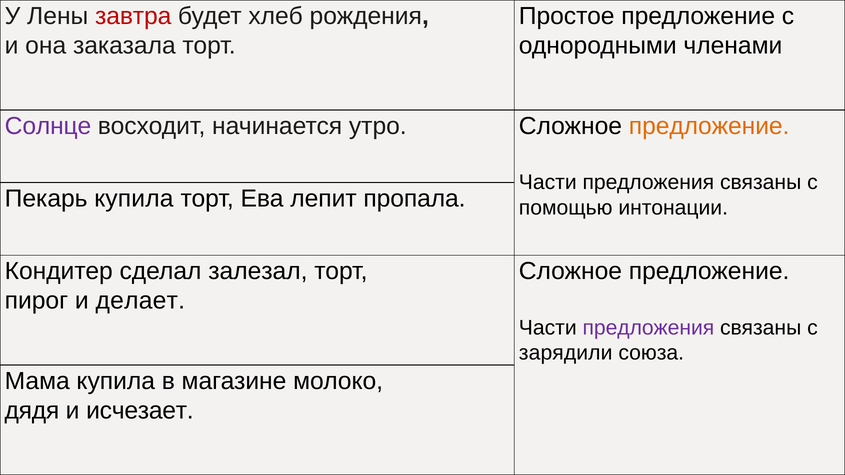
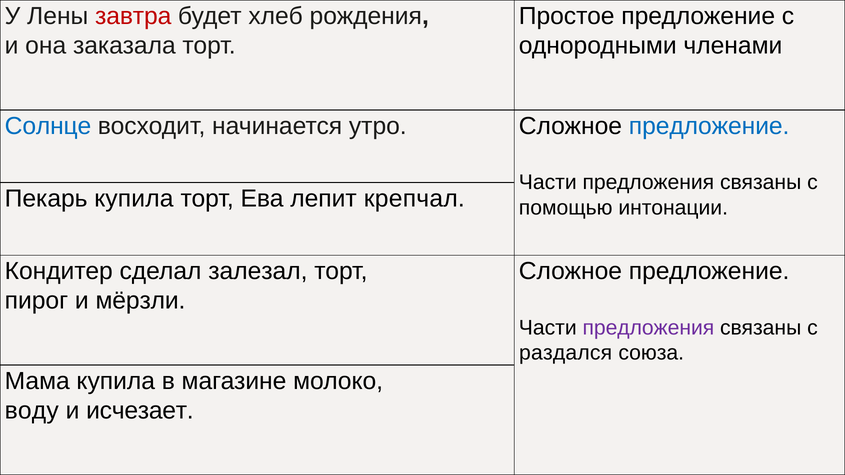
Солнце colour: purple -> blue
предложение at (709, 126) colour: orange -> blue
пропала: пропала -> крепчал
делает: делает -> мёрзли
зарядили: зарядили -> раздался
дядя: дядя -> воду
